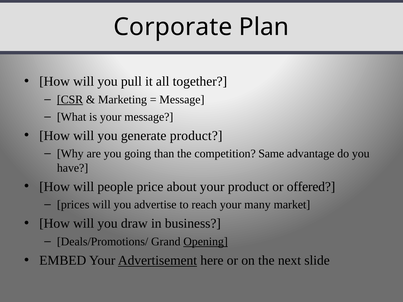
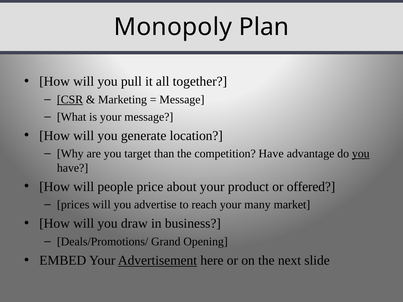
Corporate: Corporate -> Monopoly
generate product: product -> location
going: going -> target
competition Same: Same -> Have
you at (361, 154) underline: none -> present
Opening underline: present -> none
